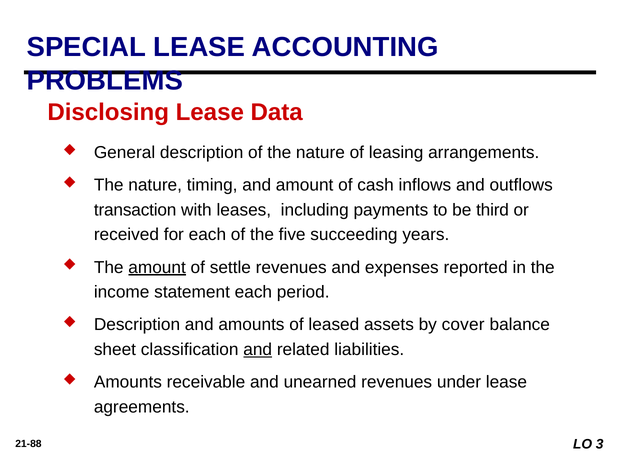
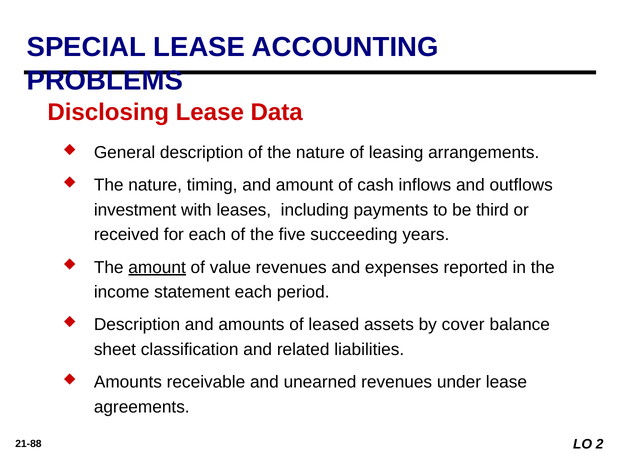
transaction: transaction -> investment
settle: settle -> value
and at (258, 349) underline: present -> none
3: 3 -> 2
